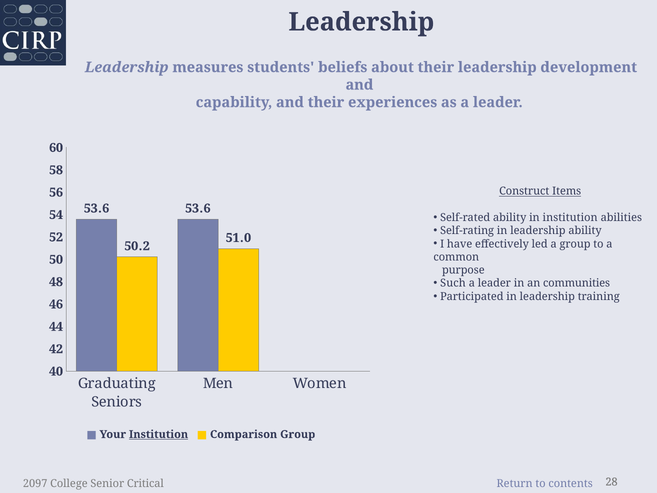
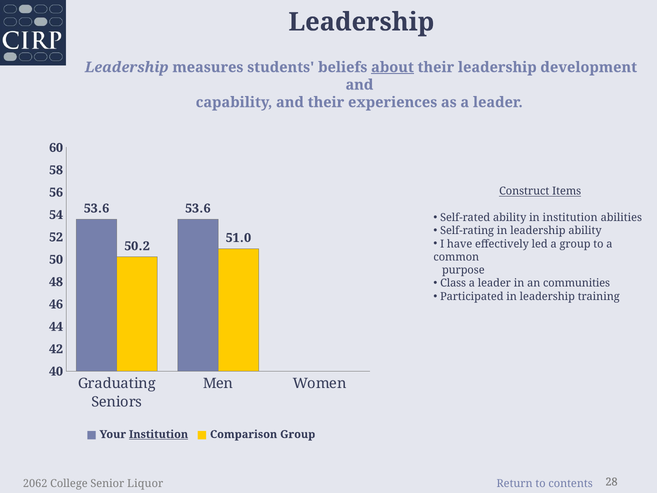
about underline: none -> present
Such: Such -> Class
2097: 2097 -> 2062
Critical: Critical -> Liquor
